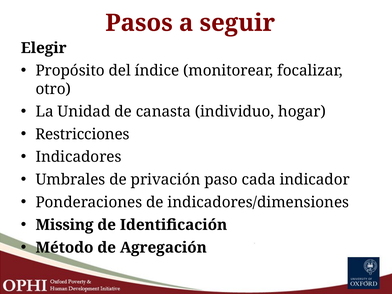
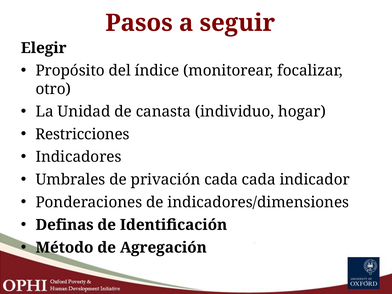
privación paso: paso -> cada
Missing: Missing -> Definas
